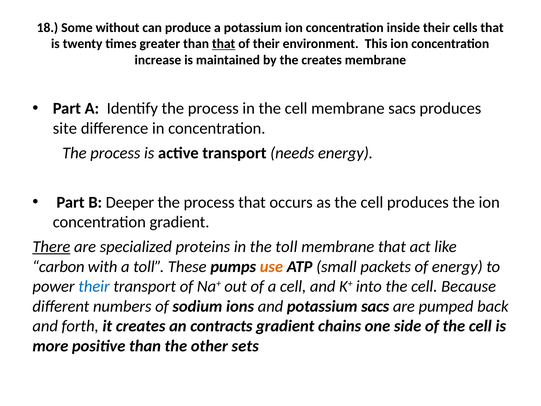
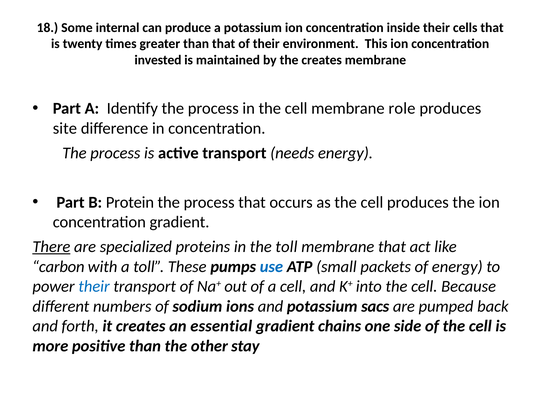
without: without -> internal
that at (224, 44) underline: present -> none
increase: increase -> invested
membrane sacs: sacs -> role
Deeper: Deeper -> Protein
use colour: orange -> blue
contracts: contracts -> essential
sets: sets -> stay
